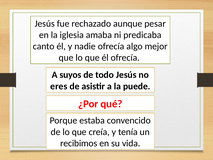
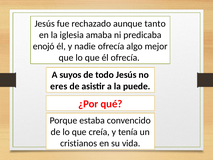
pesar: pesar -> tanto
canto: canto -> enojó
recibimos: recibimos -> cristianos
